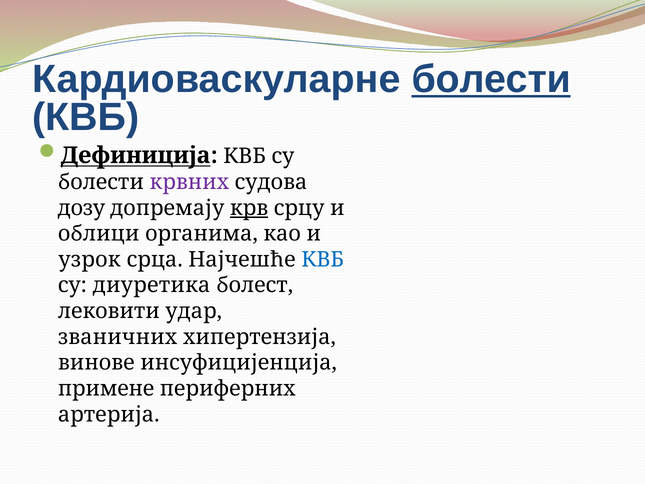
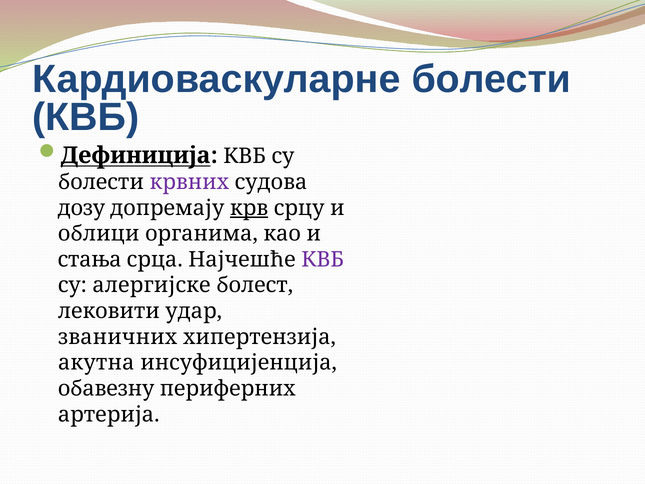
болести at (491, 79) underline: present -> none
узрок: узрок -> стања
КВБ at (323, 259) colour: blue -> purple
диуретика: диуретика -> алергијске
винове: винове -> акутна
примене: примене -> обавезну
